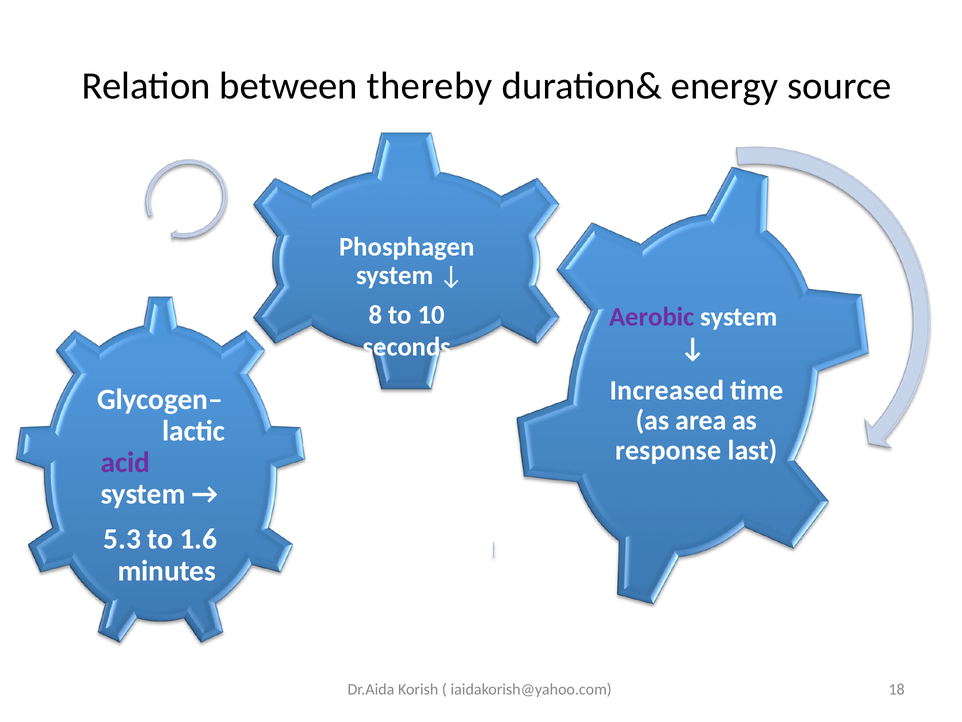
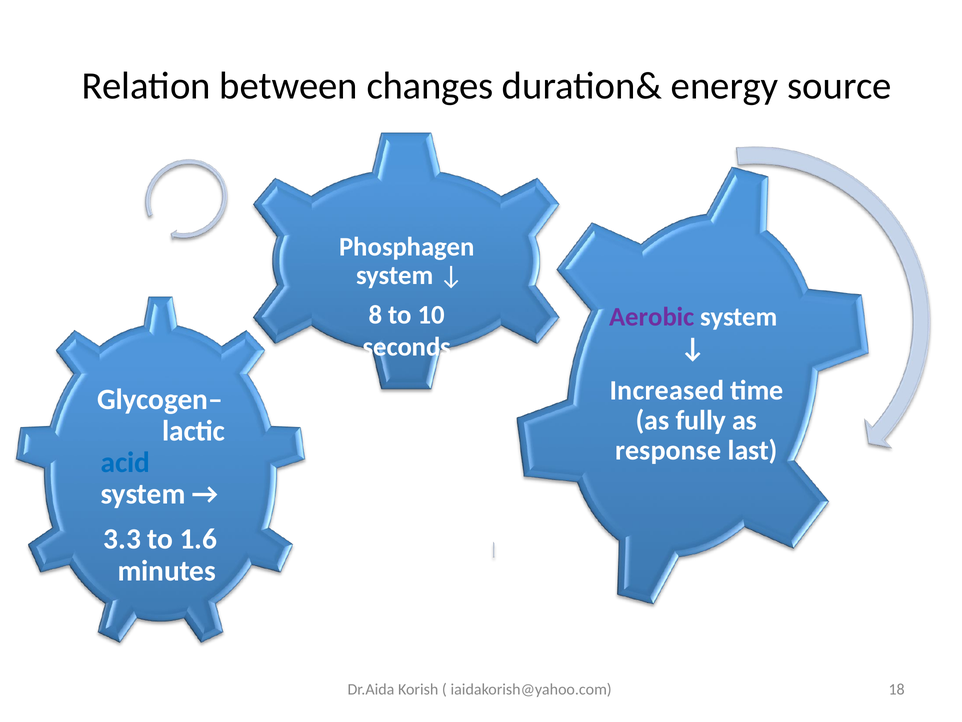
thereby: thereby -> changes
area: area -> fully
acid colour: purple -> blue
5.3: 5.3 -> 3.3
